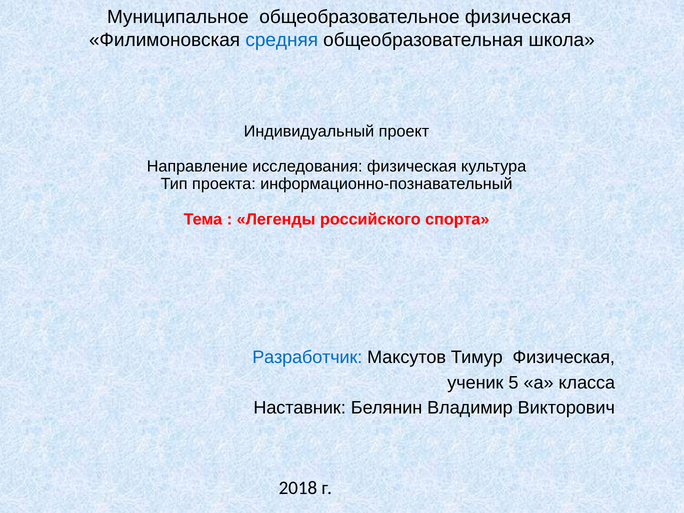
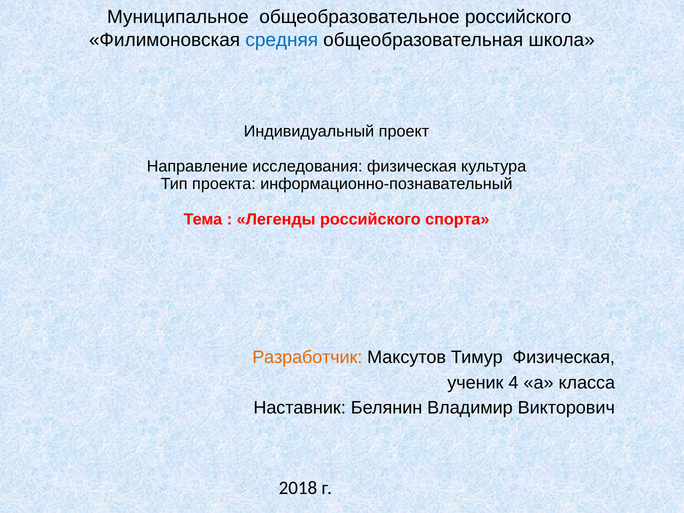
общеобразовательное физическая: физическая -> российского
Разработчик colour: blue -> orange
5: 5 -> 4
